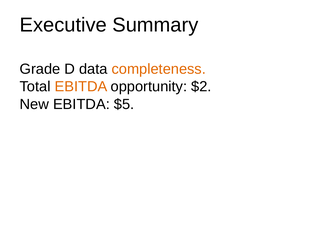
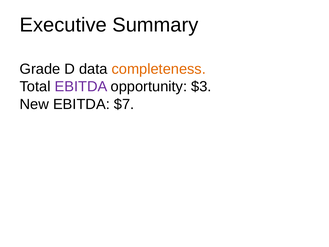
EBITDA at (81, 87) colour: orange -> purple
$2: $2 -> $3
$5: $5 -> $7
